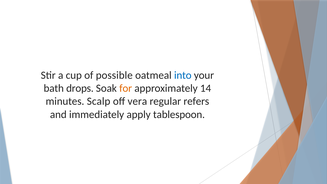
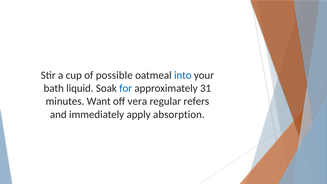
drops: drops -> liquid
for colour: orange -> blue
14: 14 -> 31
Scalp: Scalp -> Want
tablespoon: tablespoon -> absorption
